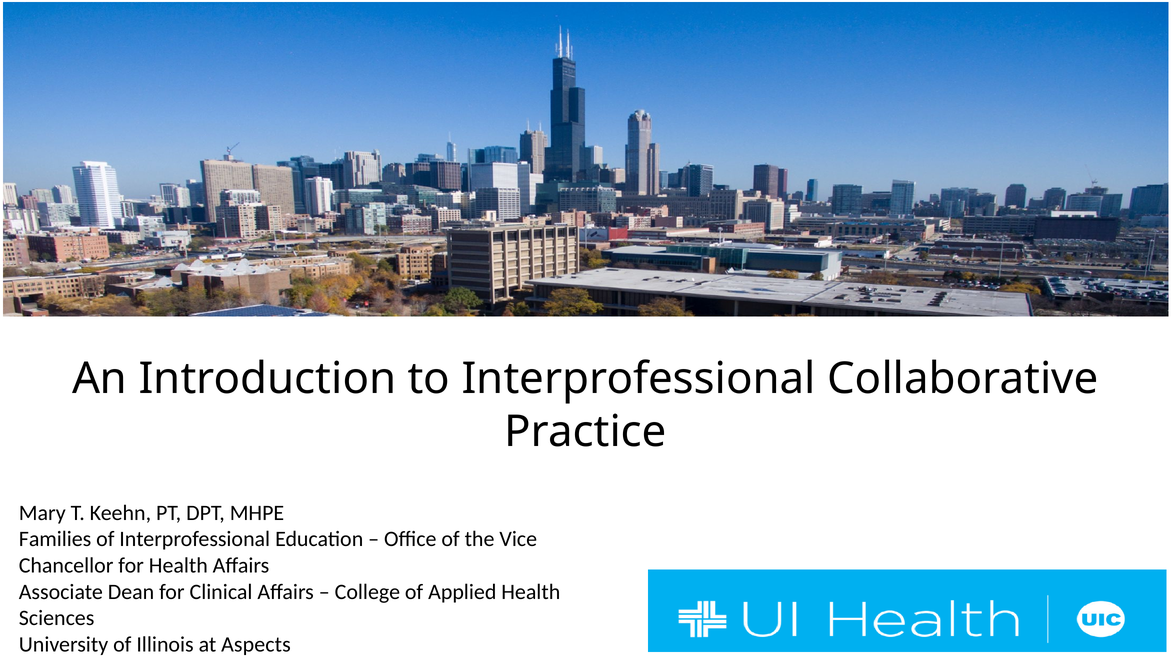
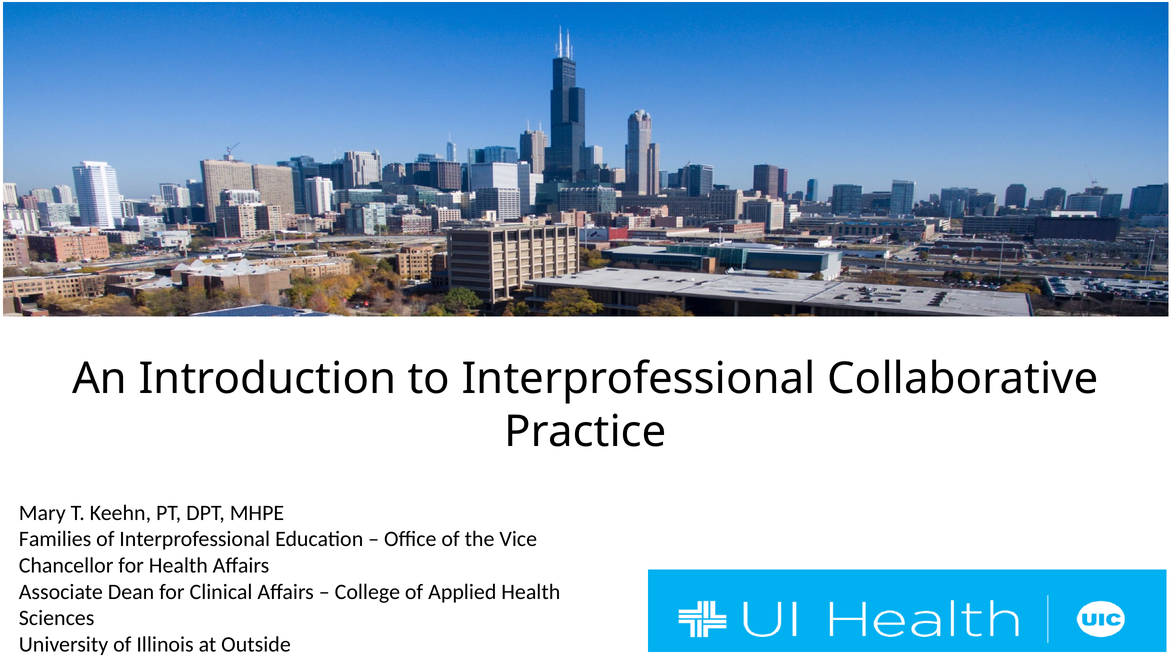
Aspects: Aspects -> Outside
